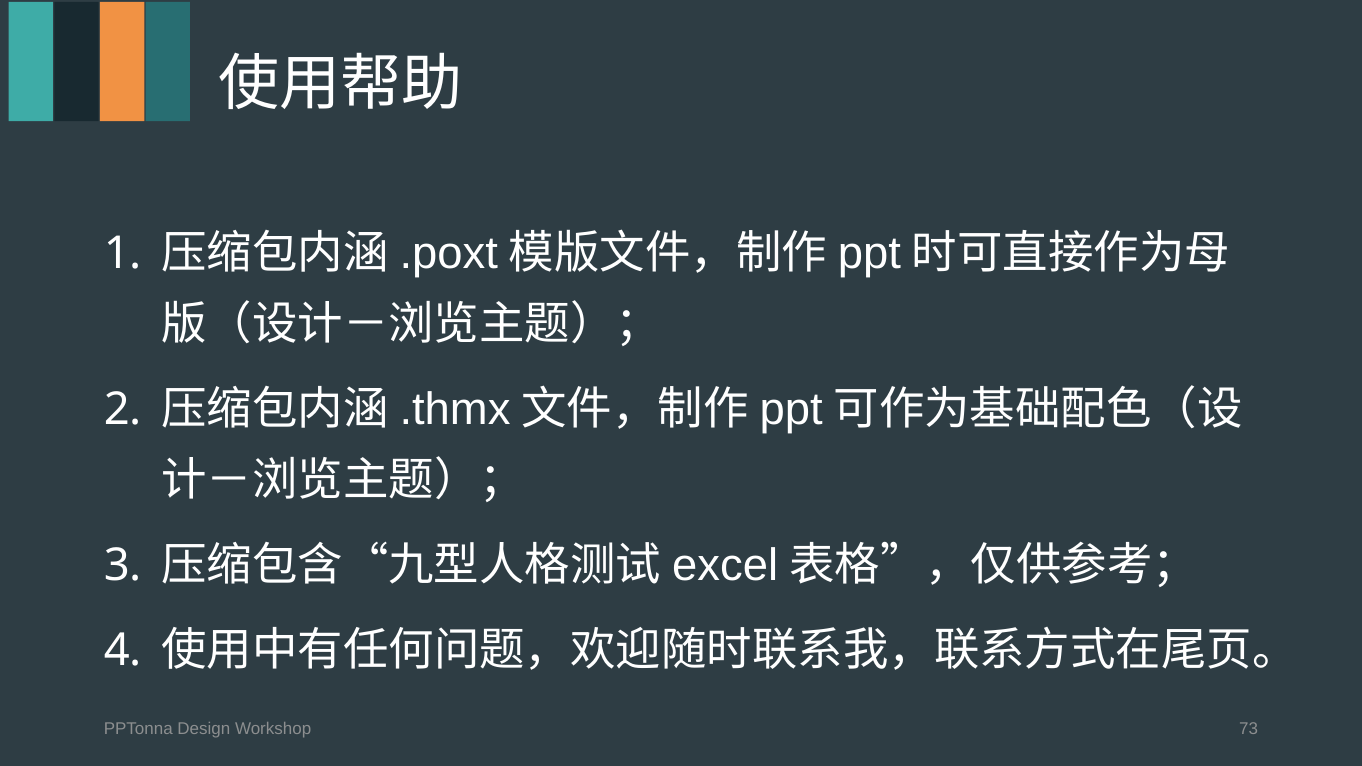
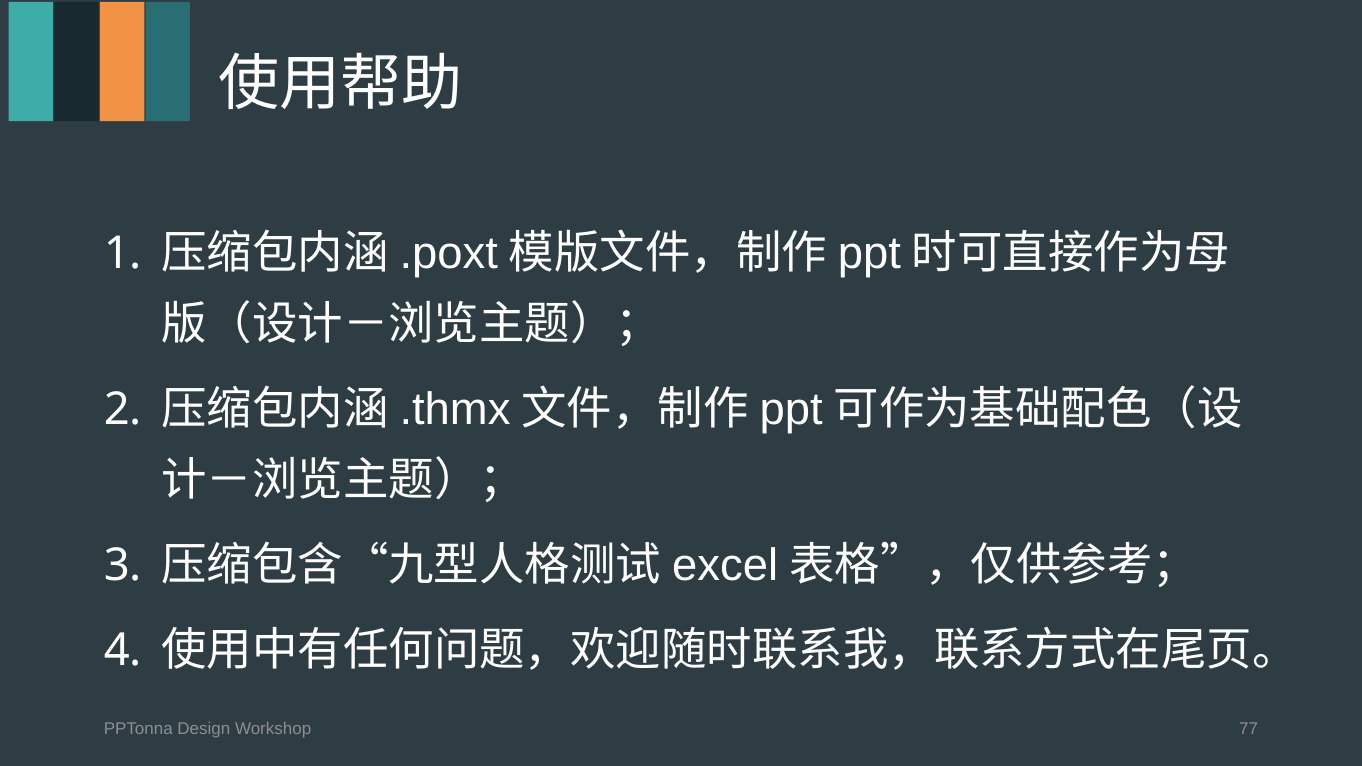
73: 73 -> 77
